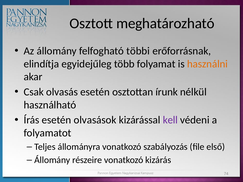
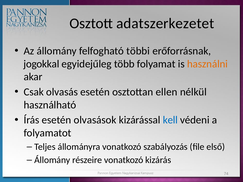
meghatározható: meghatározható -> adatszerkezetet
elindítja: elindítja -> jogokkal
írunk: írunk -> ellen
kell colour: purple -> blue
